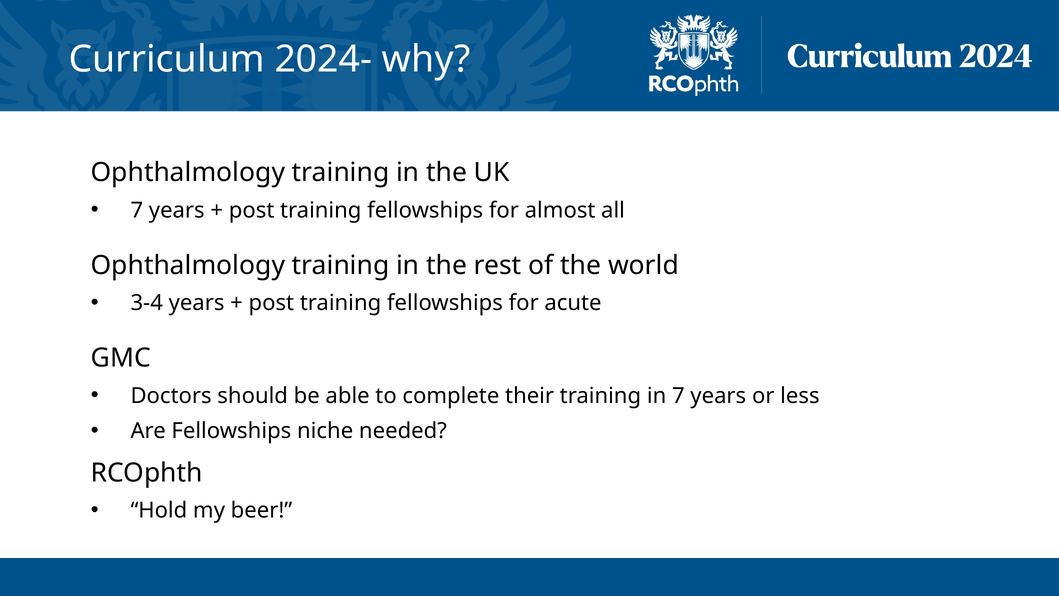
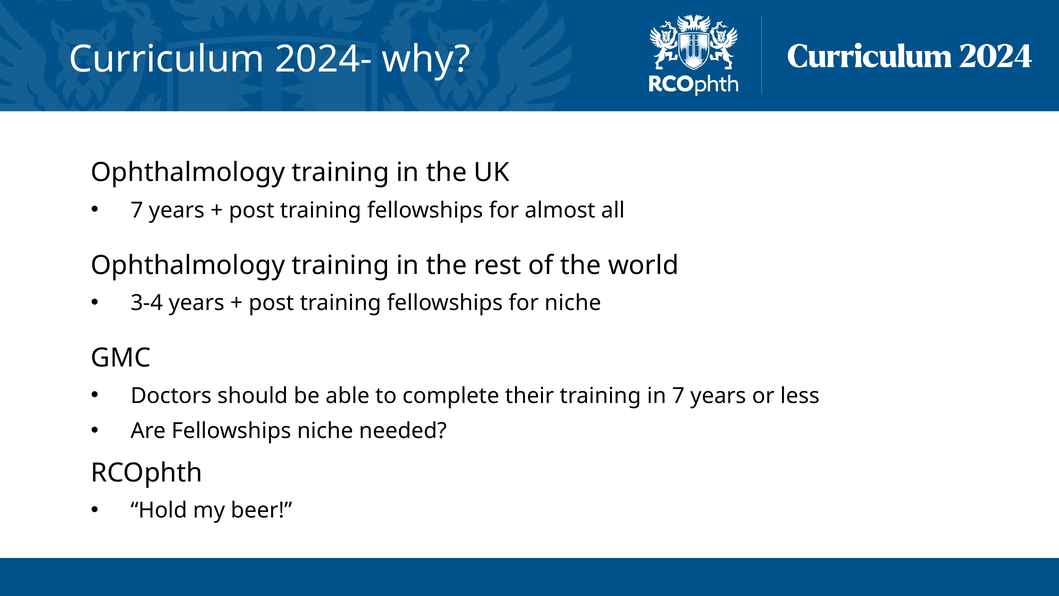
for acute: acute -> niche
